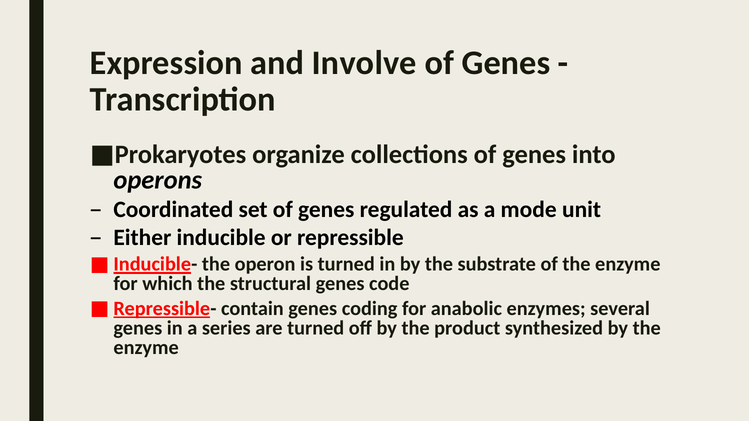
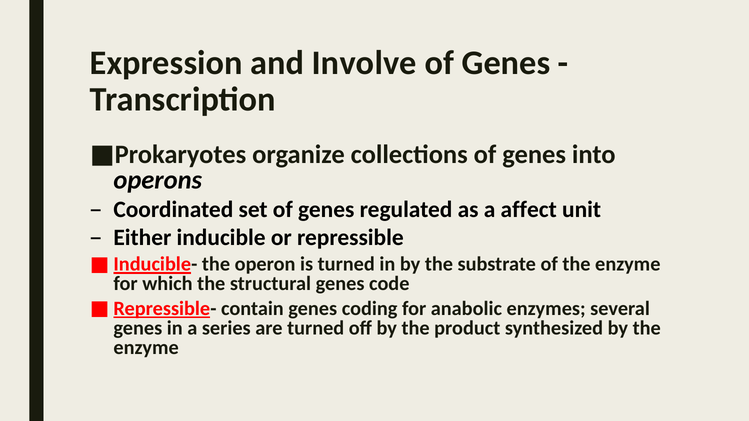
mode: mode -> affect
